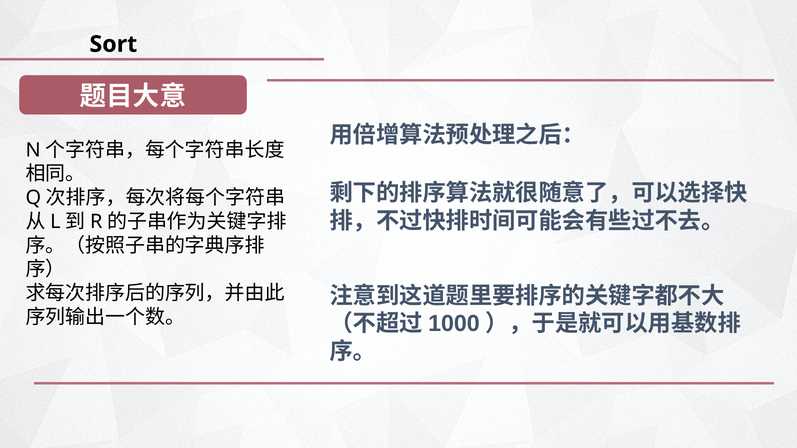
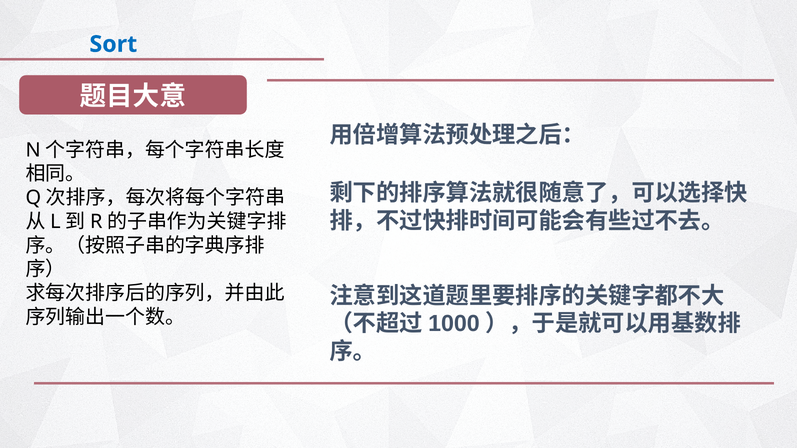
Sort colour: black -> blue
